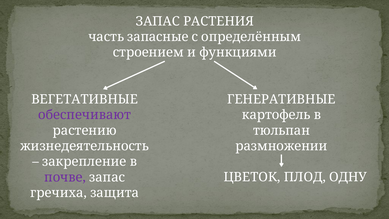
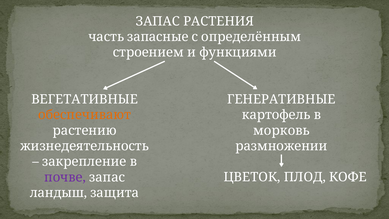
обеспечивают colour: purple -> orange
тюльпан: тюльпан -> морковь
ОДНУ: ОДНУ -> КОФЕ
гречиха: гречиха -> ландыш
